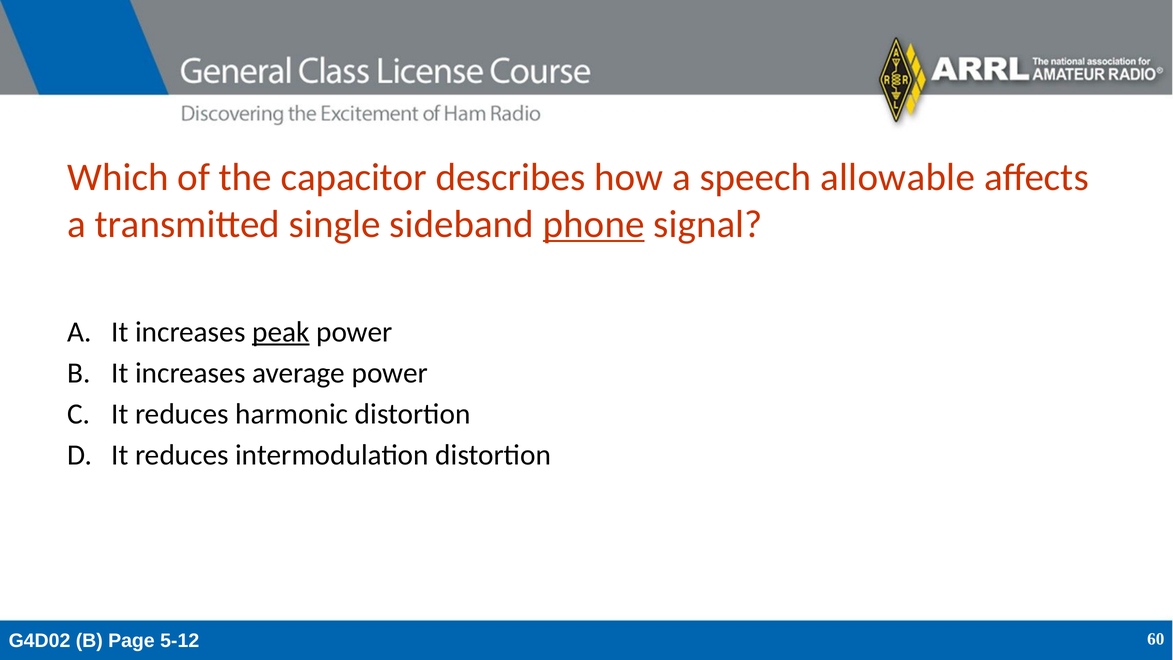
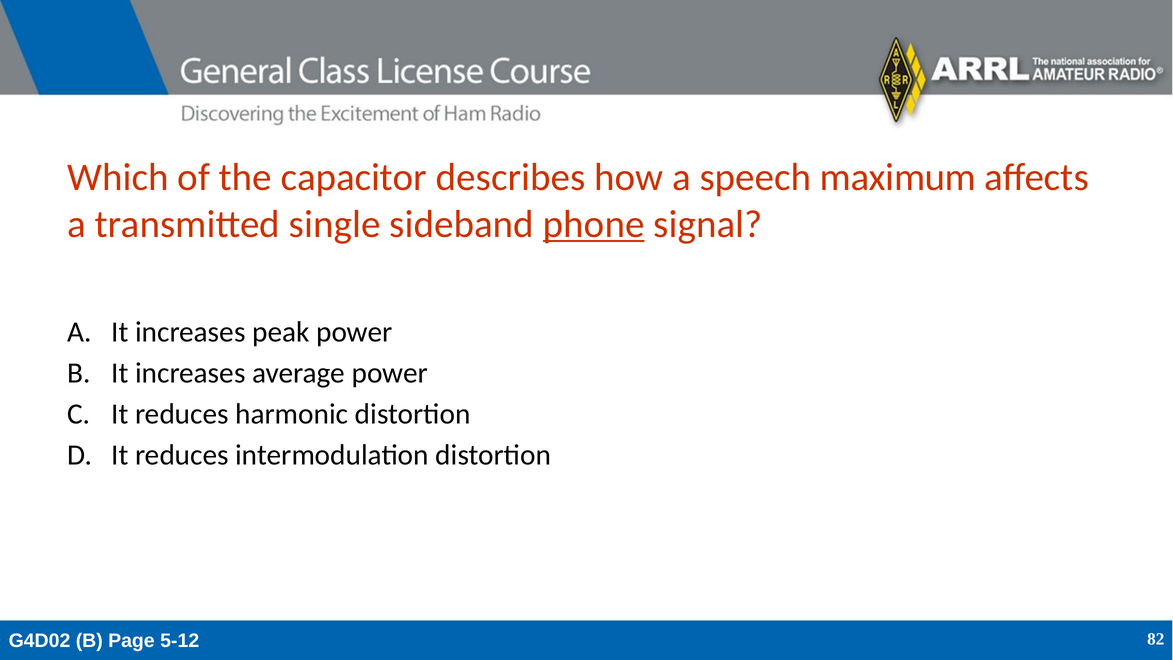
allowable: allowable -> maximum
peak underline: present -> none
60: 60 -> 82
